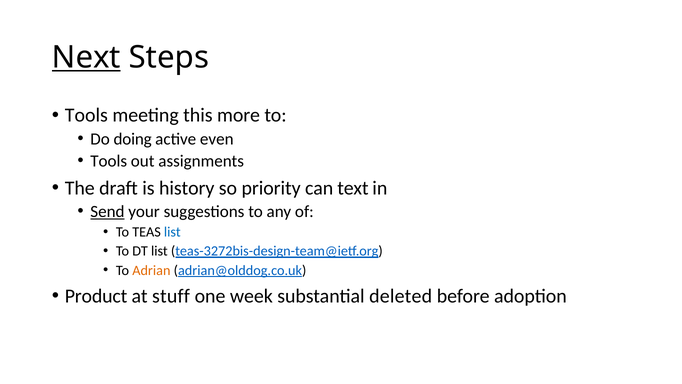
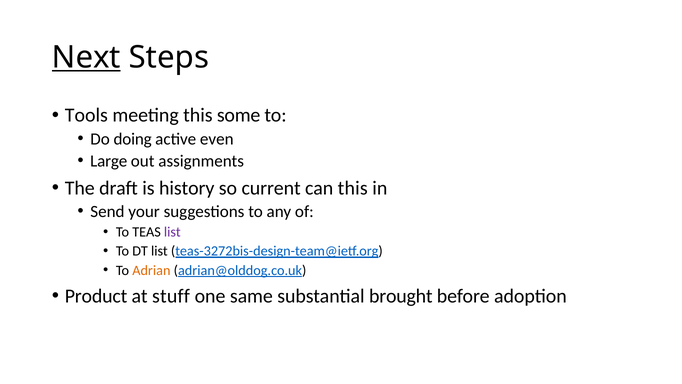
more: more -> some
Tools at (109, 161): Tools -> Large
priority: priority -> current
can text: text -> this
Send underline: present -> none
list at (172, 232) colour: blue -> purple
week: week -> same
deleted: deleted -> brought
